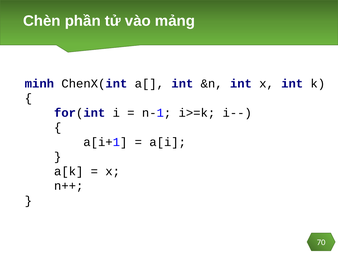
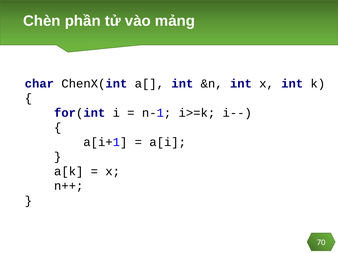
minh: minh -> char
